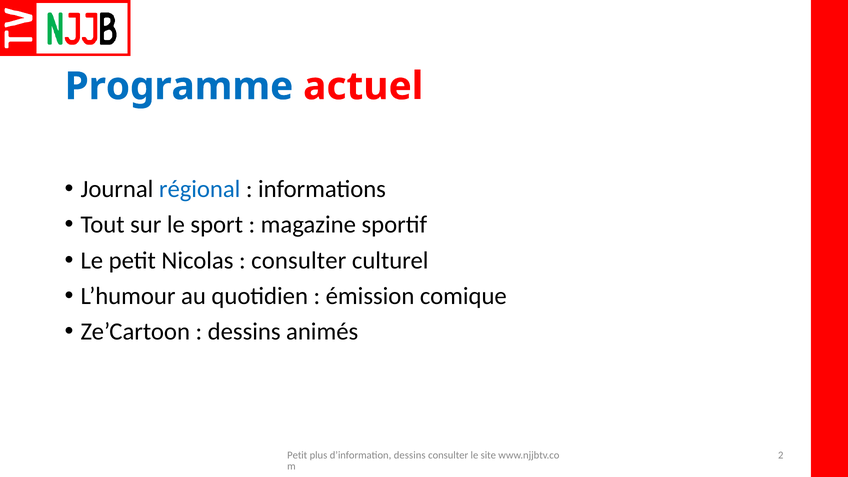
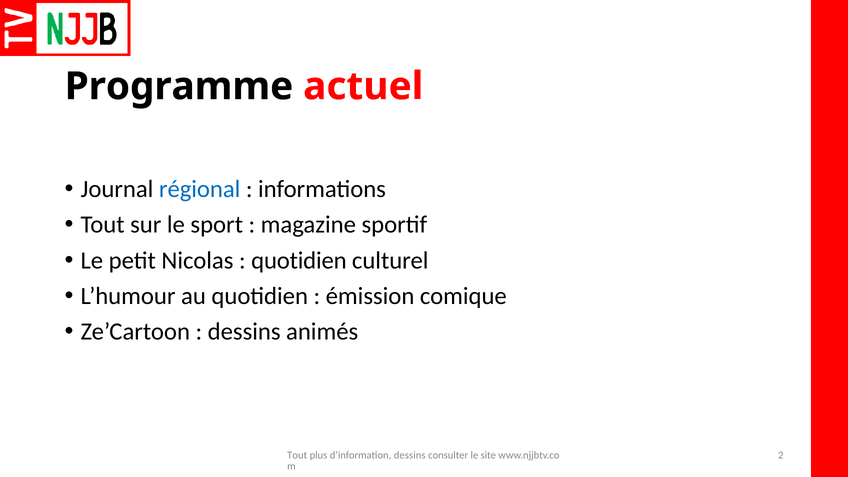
Programme colour: blue -> black
consulter at (299, 260): consulter -> quotidien
Petit at (297, 455): Petit -> Tout
